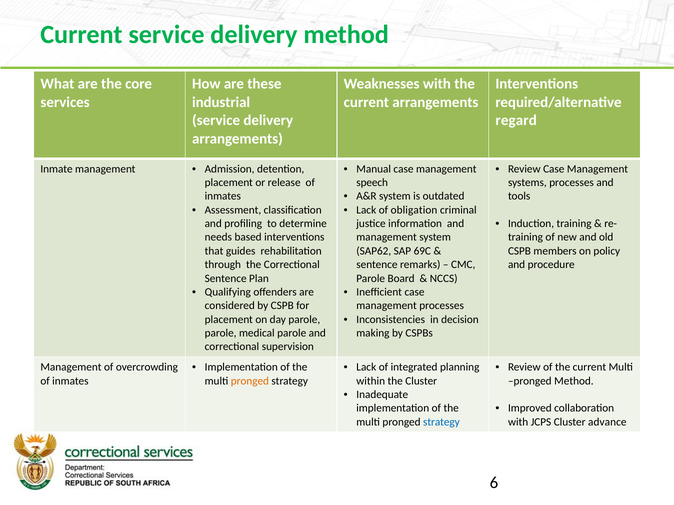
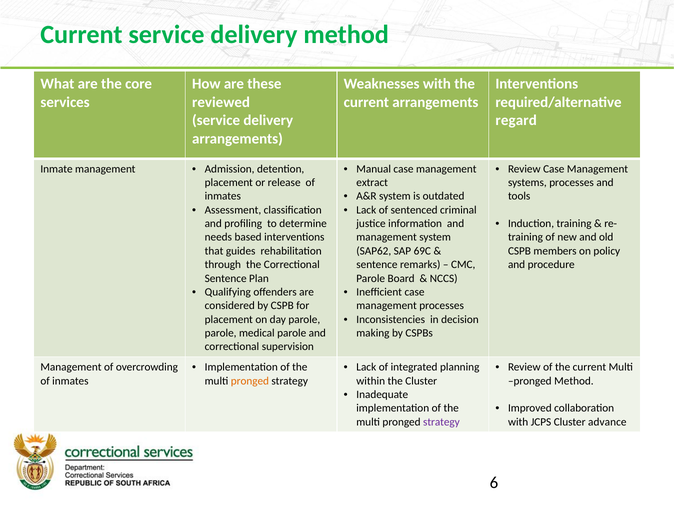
industrial: industrial -> reviewed
speech: speech -> extract
obligation: obligation -> sentenced
strategy at (441, 422) colour: blue -> purple
